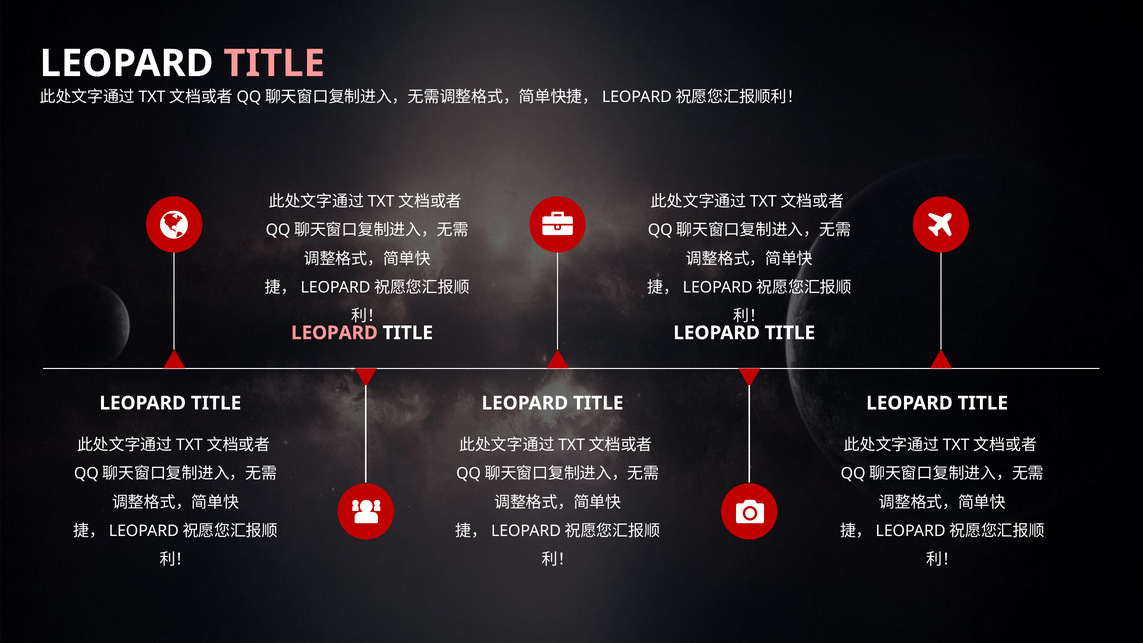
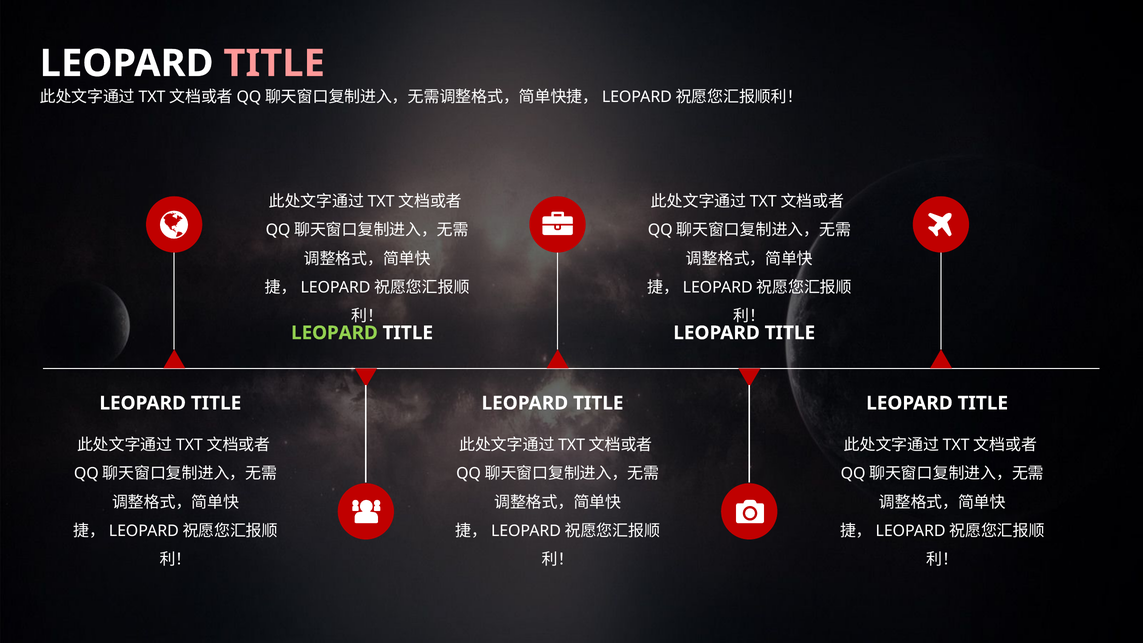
LEOPARD at (334, 333) colour: pink -> light green
